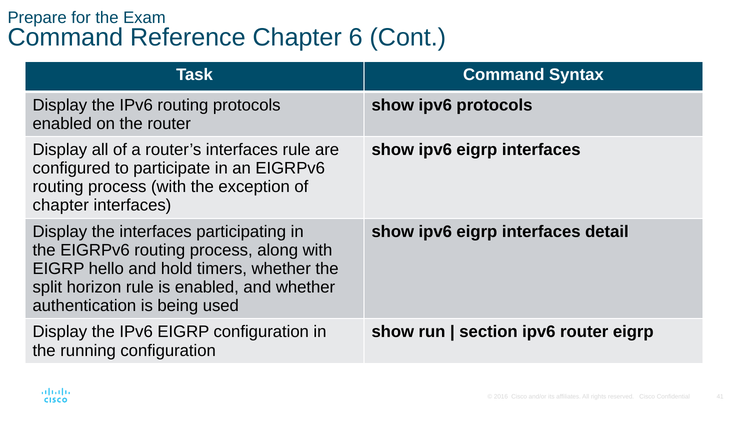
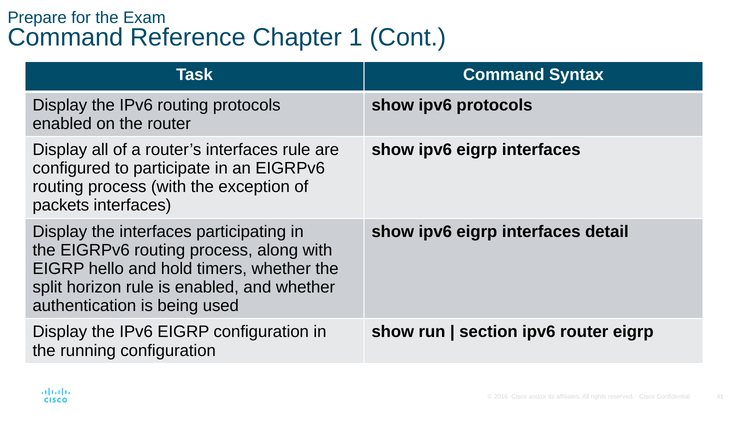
6: 6 -> 1
chapter at (61, 205): chapter -> packets
